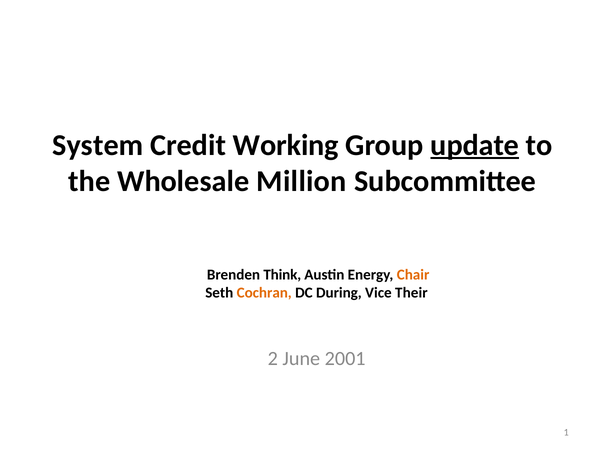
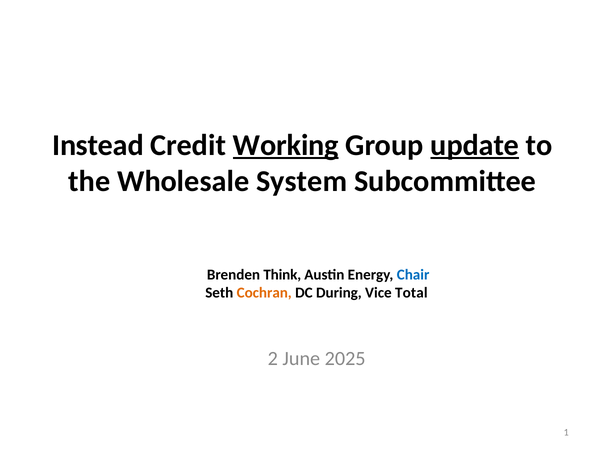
System: System -> Instead
Working underline: none -> present
Million: Million -> System
Chair colour: orange -> blue
Their: Their -> Total
2001: 2001 -> 2025
